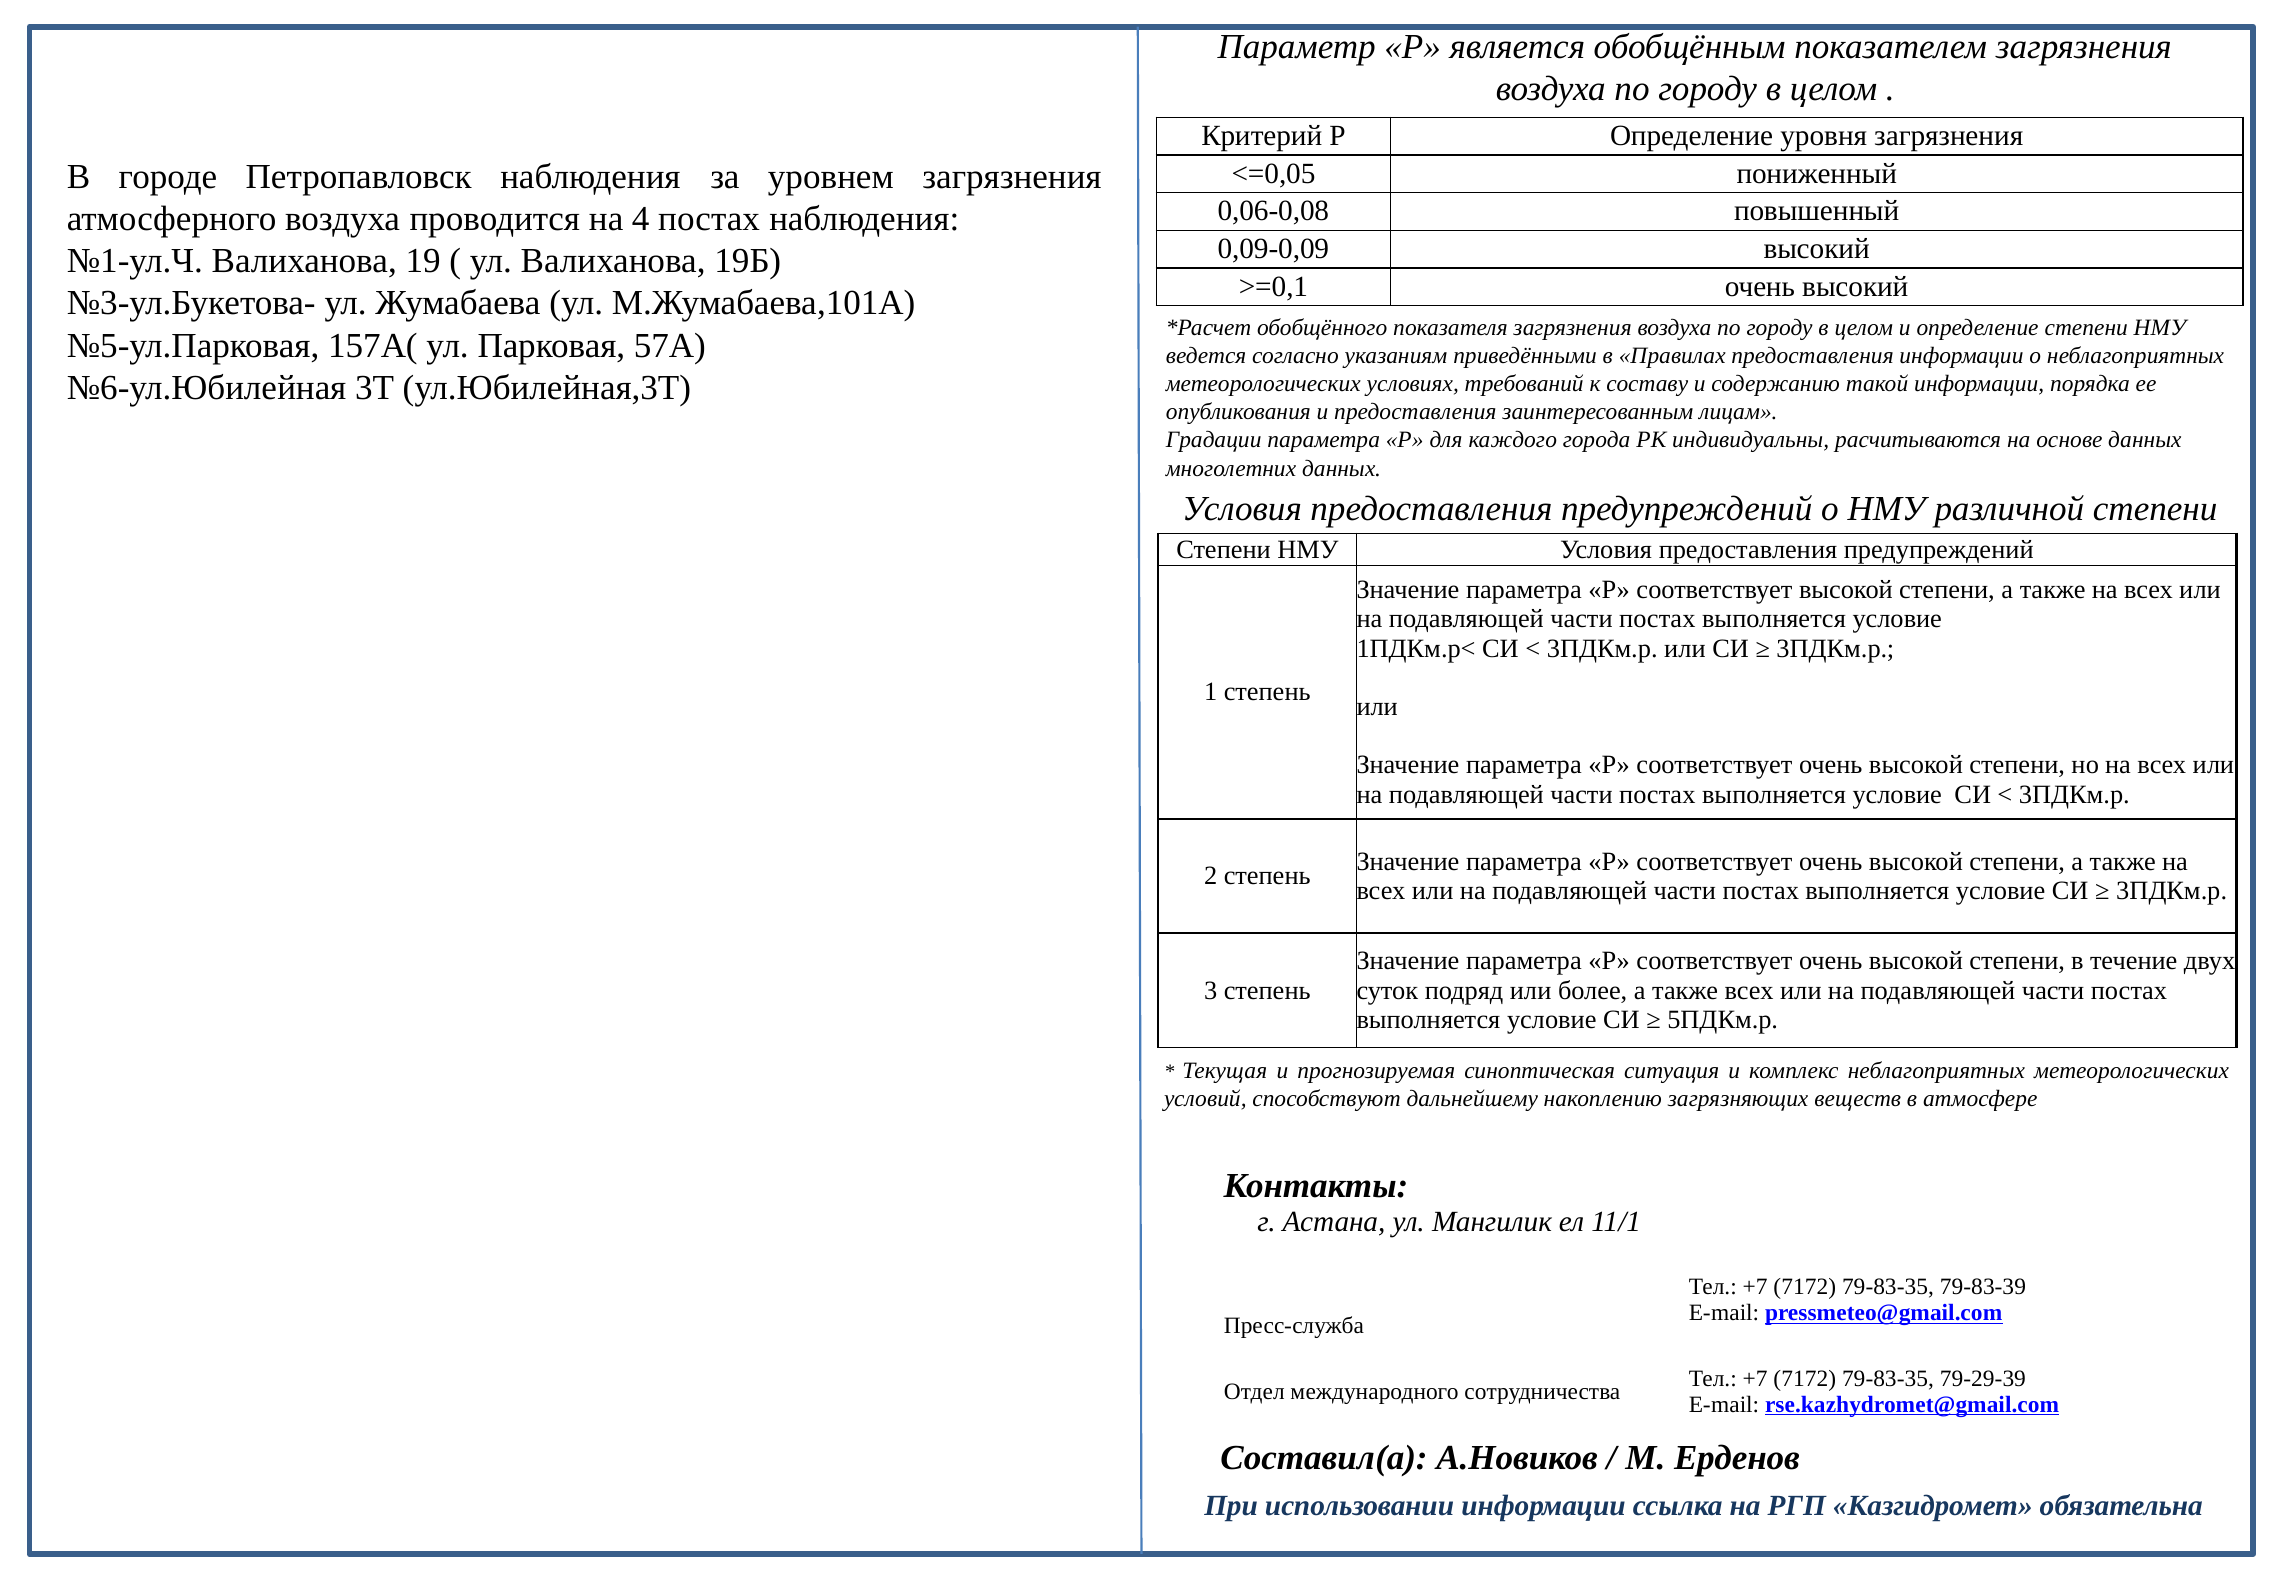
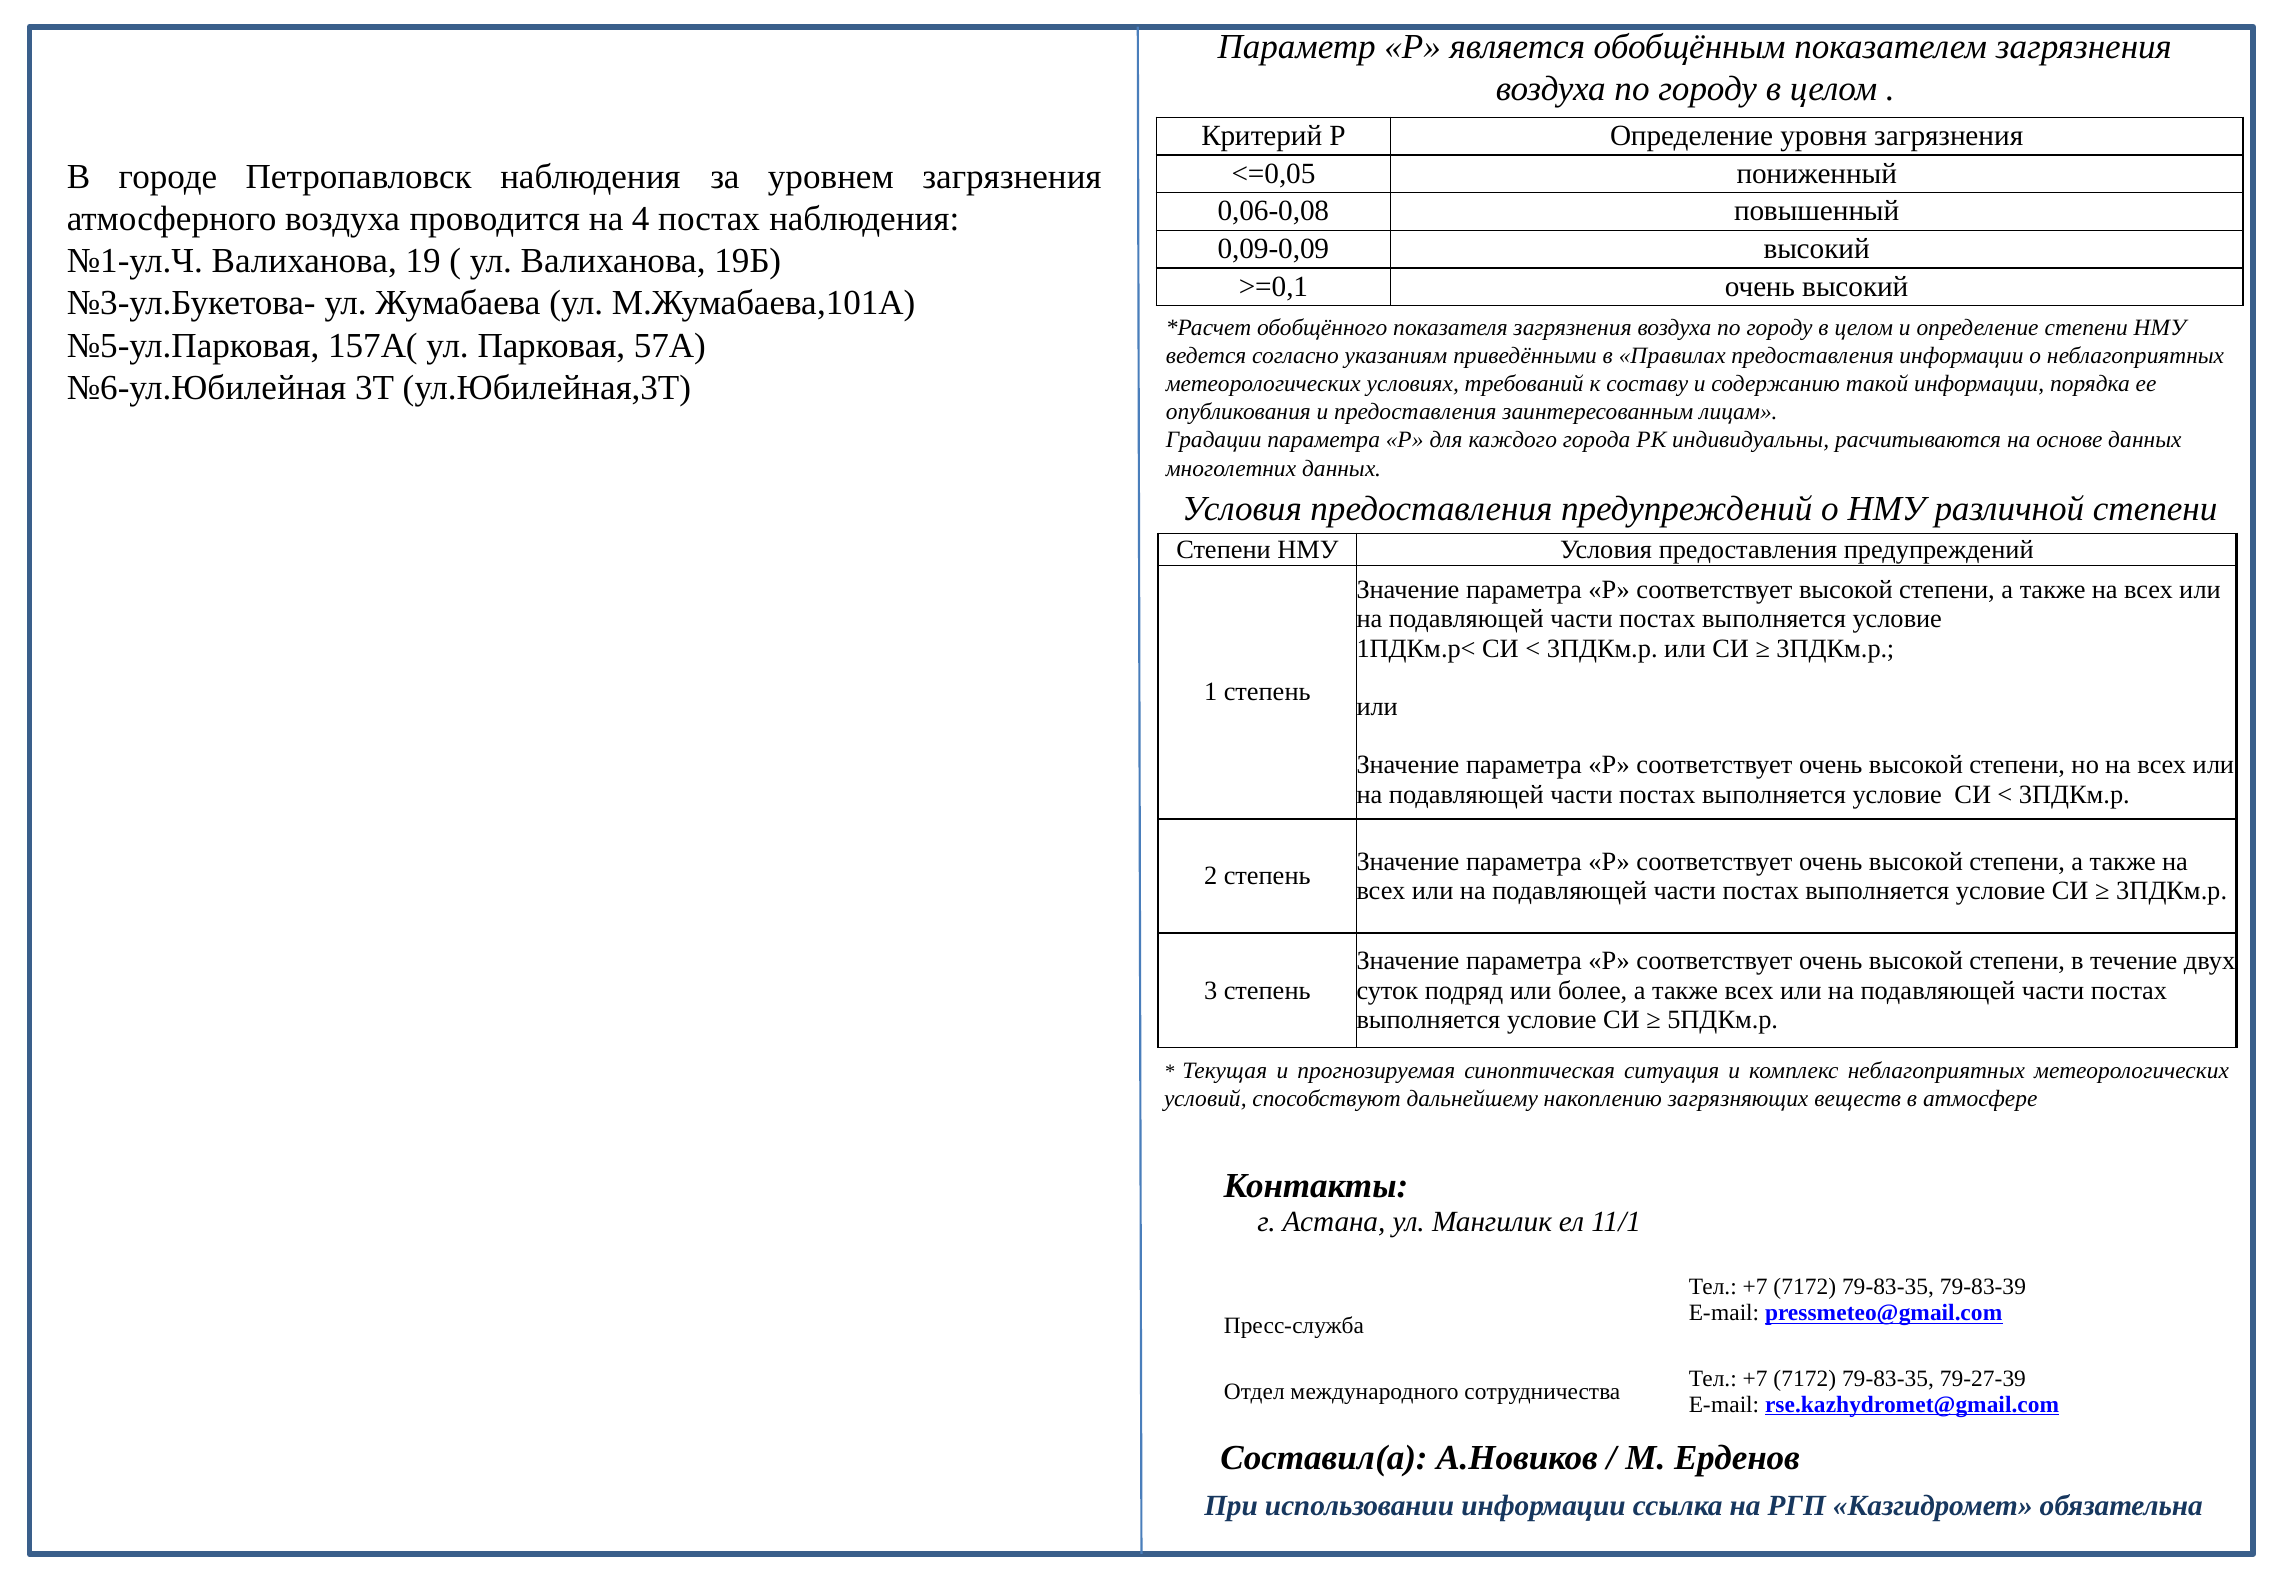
79-29-39: 79-29-39 -> 79-27-39
